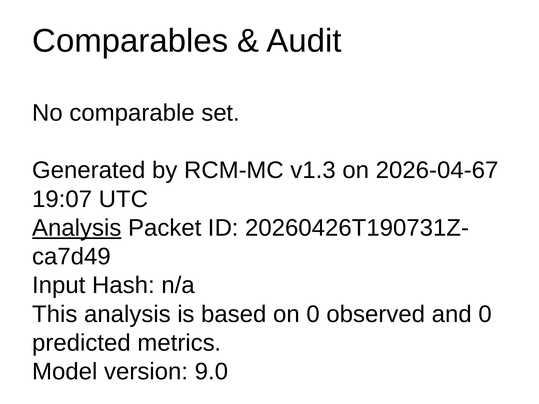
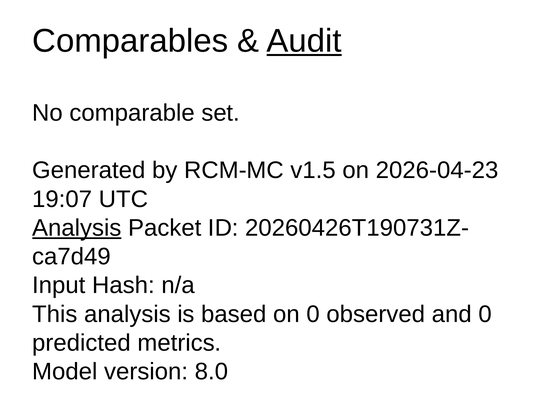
Audit underline: none -> present
v1.3: v1.3 -> v1.5
2026-04-67: 2026-04-67 -> 2026-04-23
9.0: 9.0 -> 8.0
